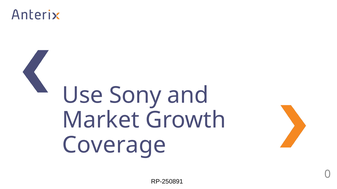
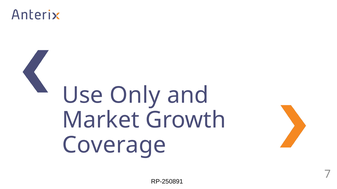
Sony: Sony -> Only
0: 0 -> 7
